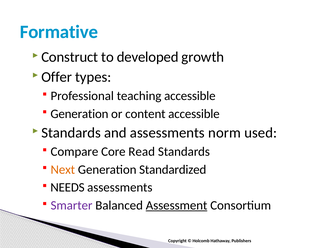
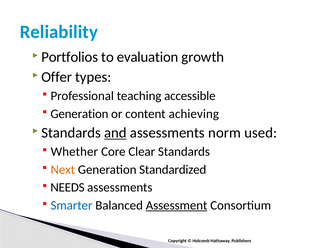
Formative: Formative -> Reliability
Construct: Construct -> Portfolios
developed: developed -> evaluation
content accessible: accessible -> achieving
and underline: none -> present
Compare: Compare -> Whether
Read: Read -> Clear
Smarter colour: purple -> blue
